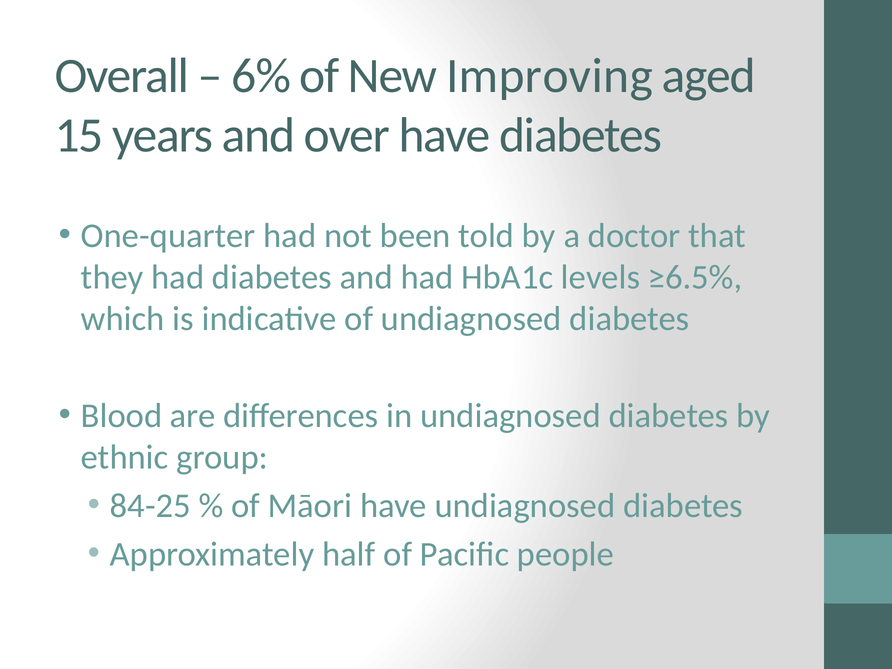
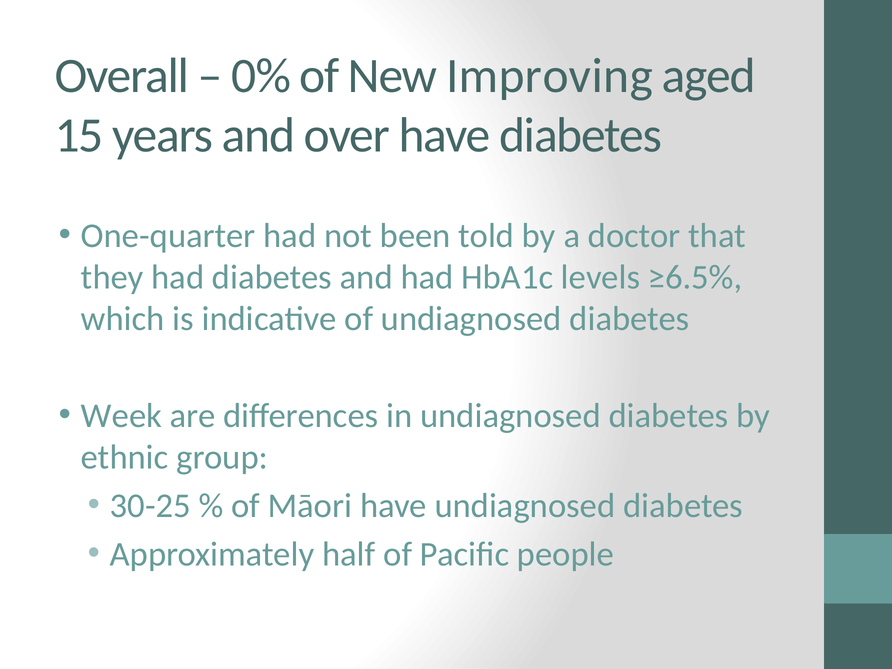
6%: 6% -> 0%
Blood: Blood -> Week
84-25: 84-25 -> 30-25
